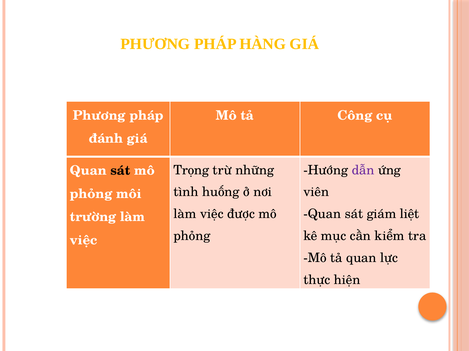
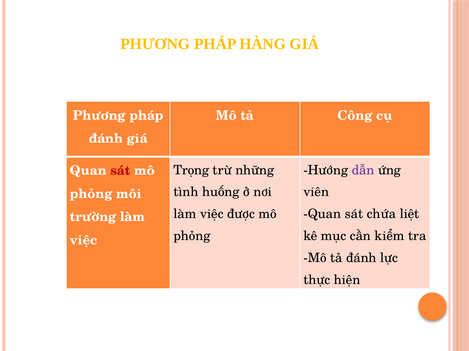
sát at (120, 171) colour: black -> red
giám: giám -> chứa
tả quan: quan -> đánh
